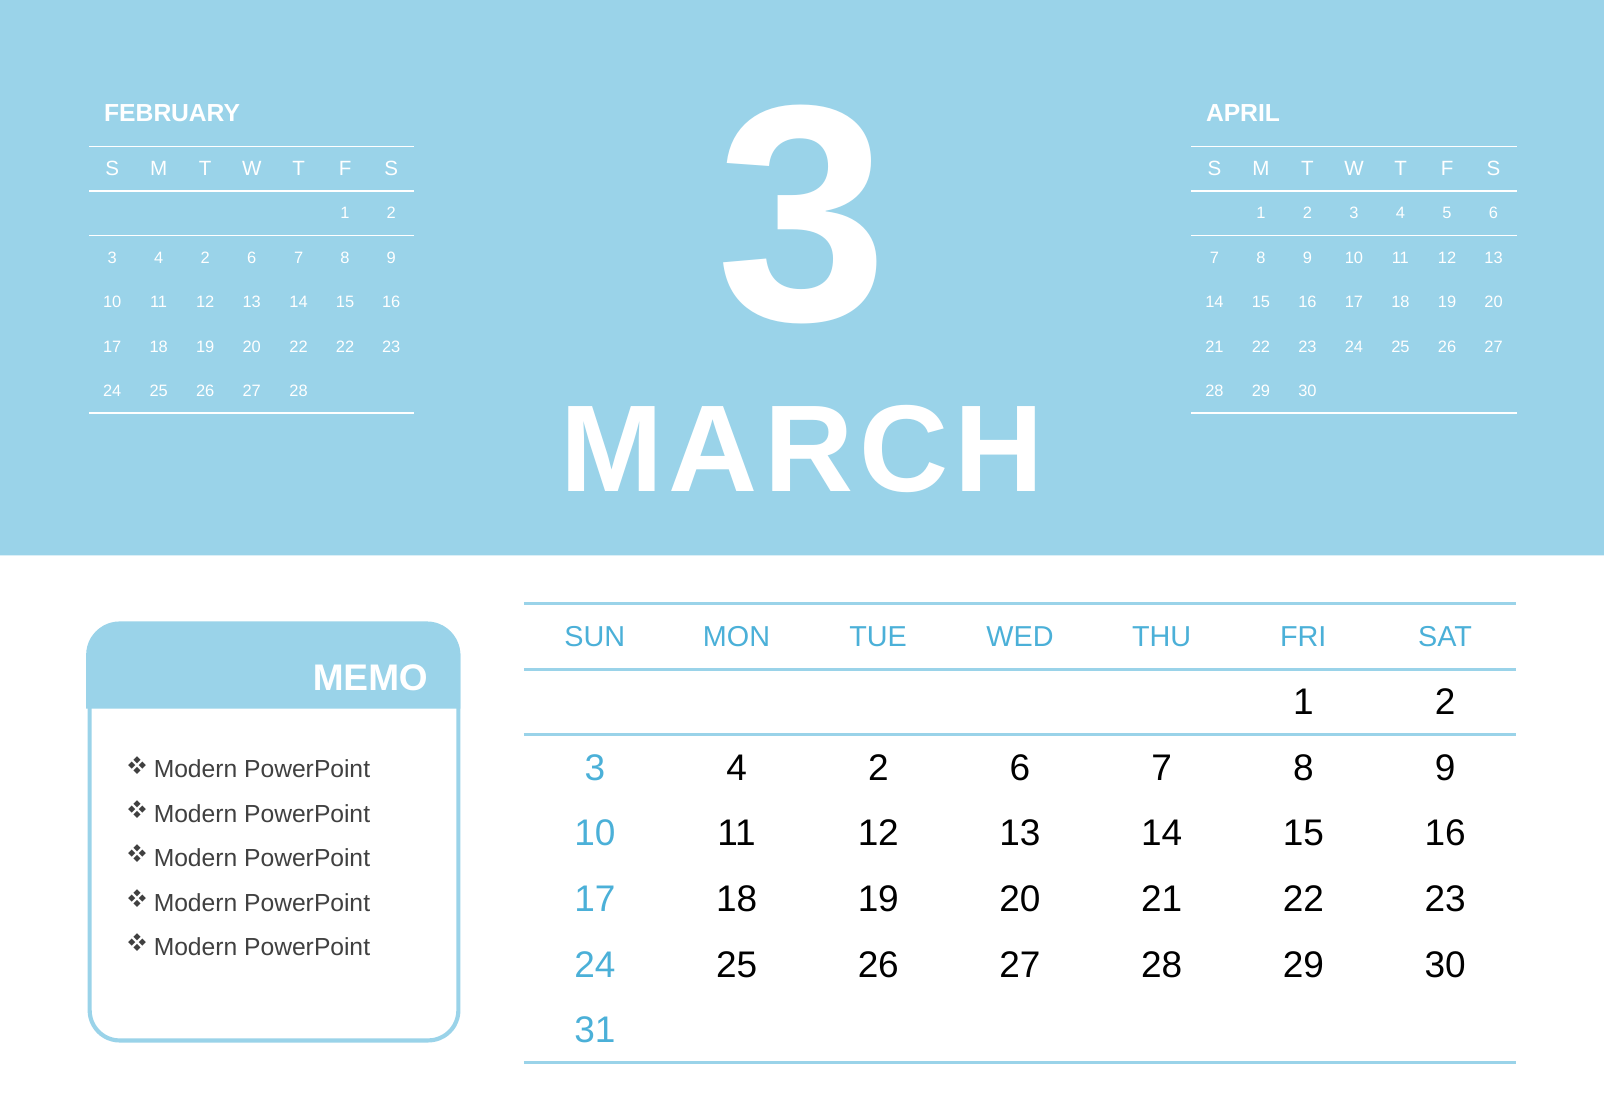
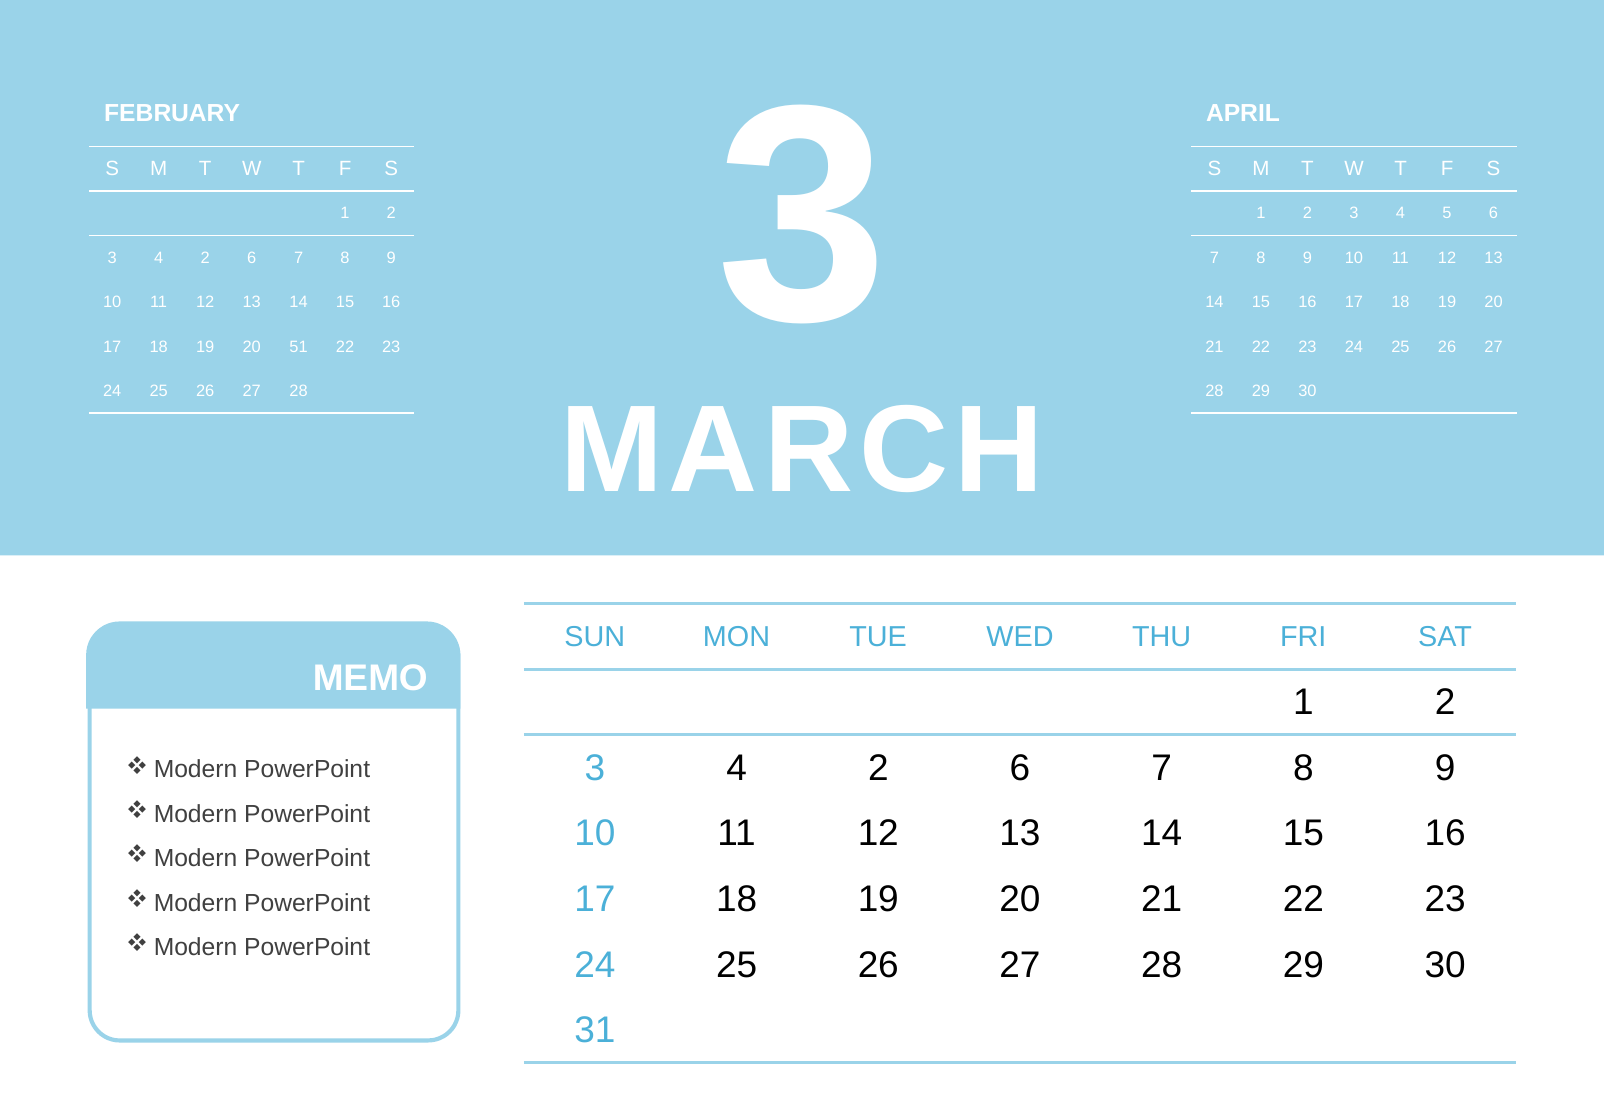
20 22: 22 -> 51
